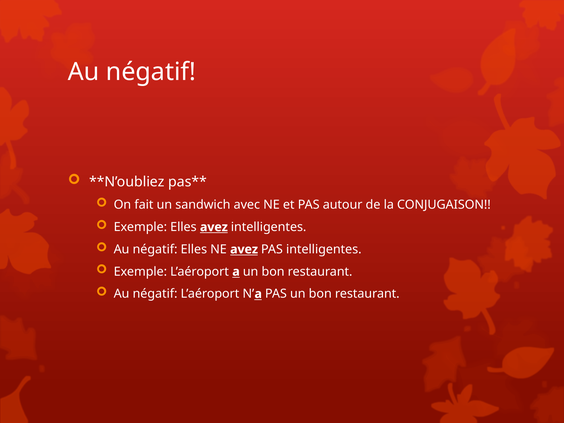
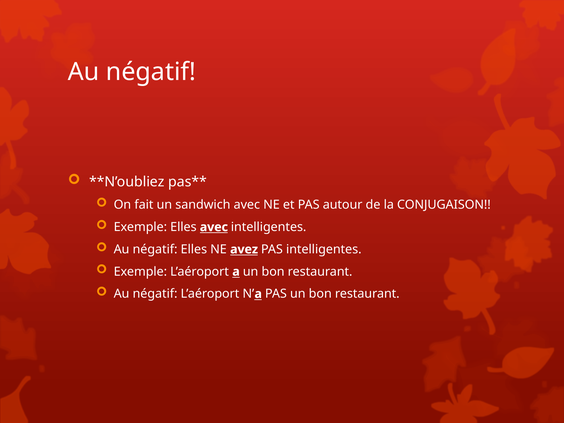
Elles avez: avez -> avec
